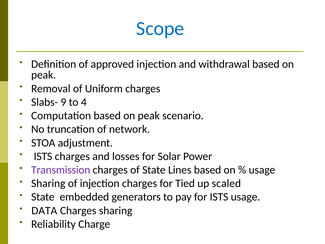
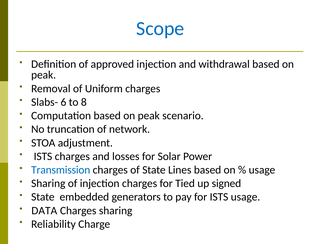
9: 9 -> 6
4: 4 -> 8
Transmission colour: purple -> blue
scaled: scaled -> signed
